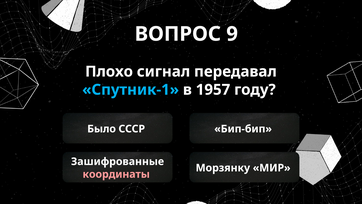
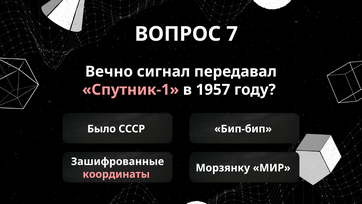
9: 9 -> 7
Плохо: Плохо -> Вечно
Спутник-1 colour: light blue -> pink
